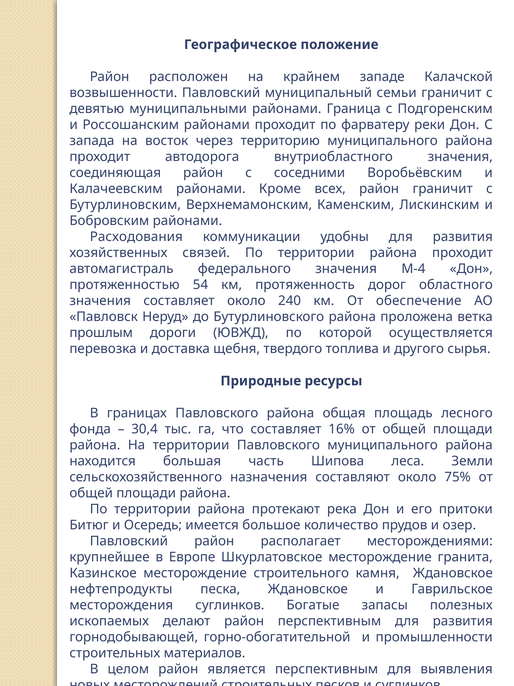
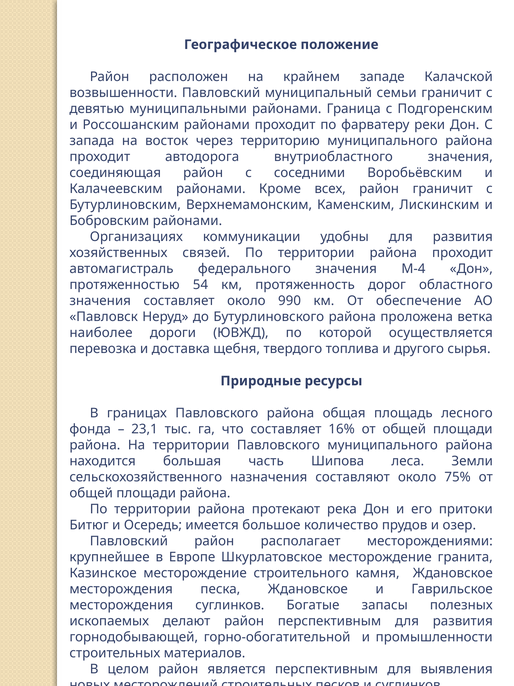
Расходования: Расходования -> Организациях
240: 240 -> 990
прошлым: прошлым -> наиболее
30,4: 30,4 -> 23,1
нефтепродукты at (121, 589): нефтепродукты -> месторождения
